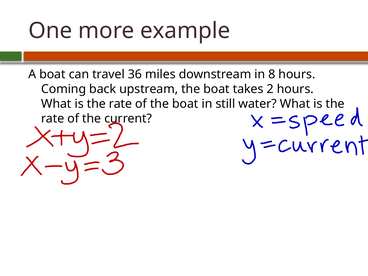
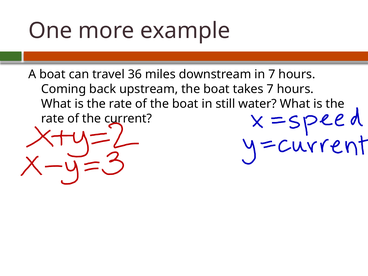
in 8: 8 -> 7
takes 2: 2 -> 7
